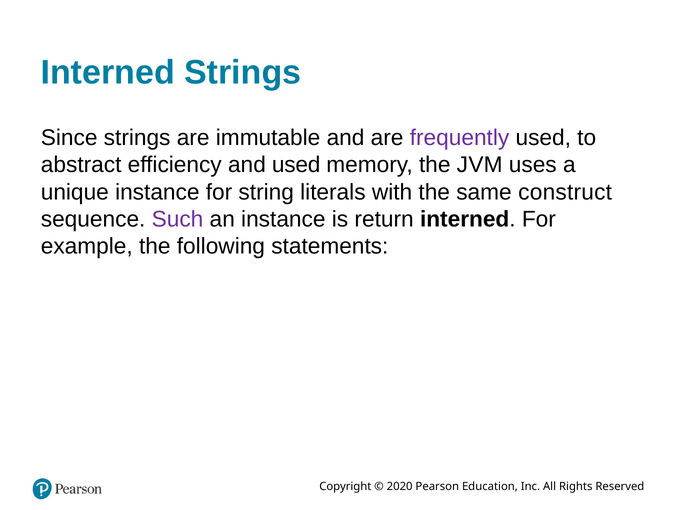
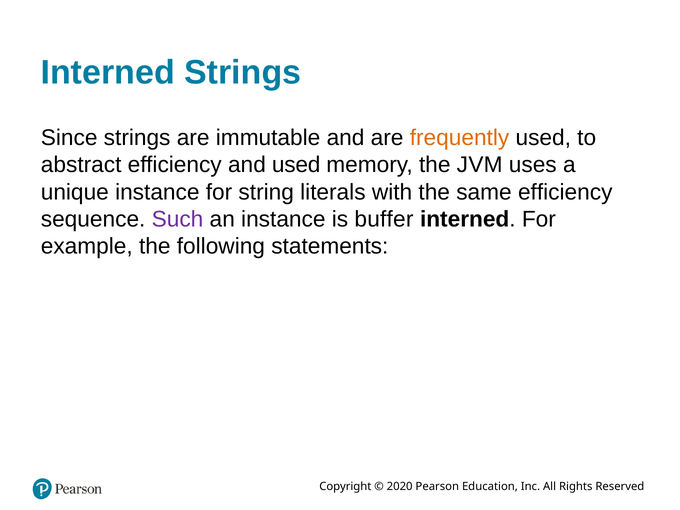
frequently colour: purple -> orange
same construct: construct -> efficiency
return: return -> buffer
